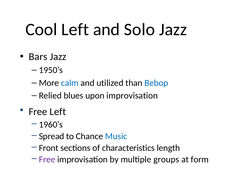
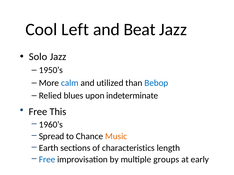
Solo: Solo -> Beat
Bars: Bars -> Solo
upon improvisation: improvisation -> indeterminate
Free Left: Left -> This
Music colour: blue -> orange
Front: Front -> Earth
Free at (47, 160) colour: purple -> blue
form: form -> early
